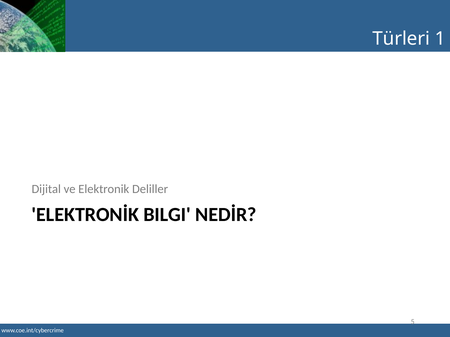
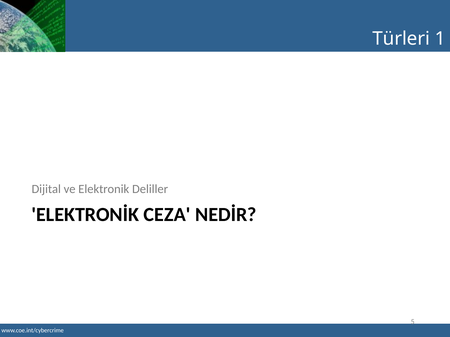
BILGI: BILGI -> CEZA
